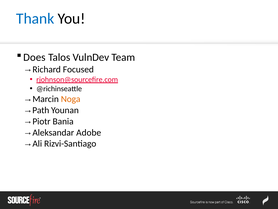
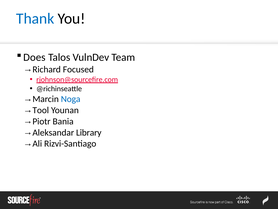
Noga colour: orange -> blue
Path: Path -> Tool
Adobe: Adobe -> Library
